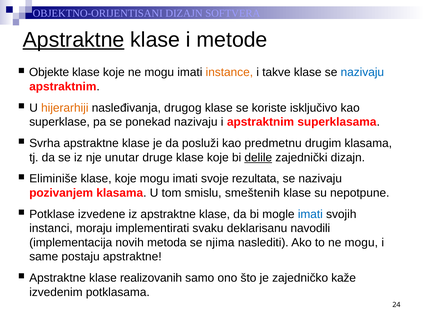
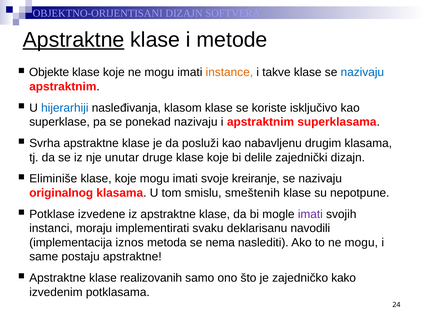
hijerarhiji colour: orange -> blue
drugog: drugog -> klasom
predmetnu: predmetnu -> nabavljenu
delile underline: present -> none
rezultata: rezultata -> kreiranje
pozivanjem: pozivanjem -> originalnog
imati at (310, 215) colour: blue -> purple
novih: novih -> iznos
njima: njima -> nema
kaže: kaže -> kako
